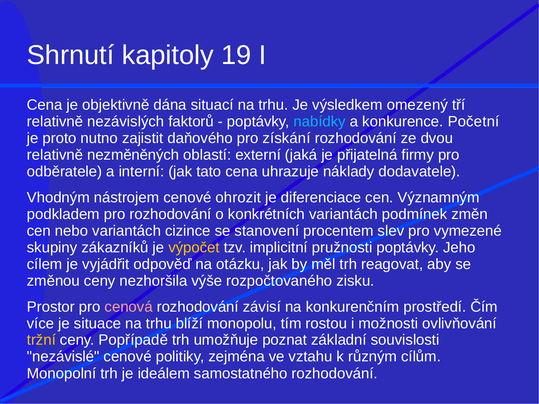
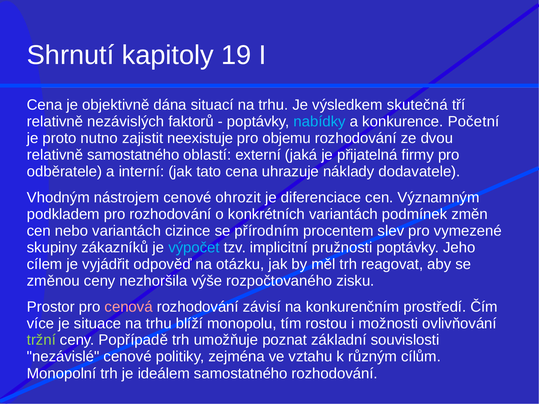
omezený: omezený -> skutečná
daňového: daňového -> neexistuje
získání: získání -> objemu
relativně nezměněných: nezměněných -> samostatného
stanovení: stanovení -> přírodním
výpočet colour: yellow -> light blue
tržní colour: yellow -> light green
